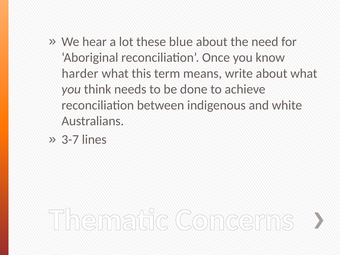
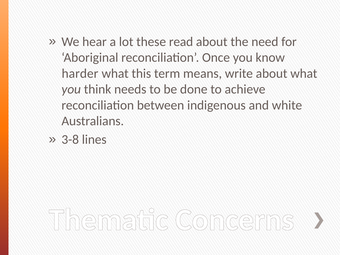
blue: blue -> read
3-7: 3-7 -> 3-8
